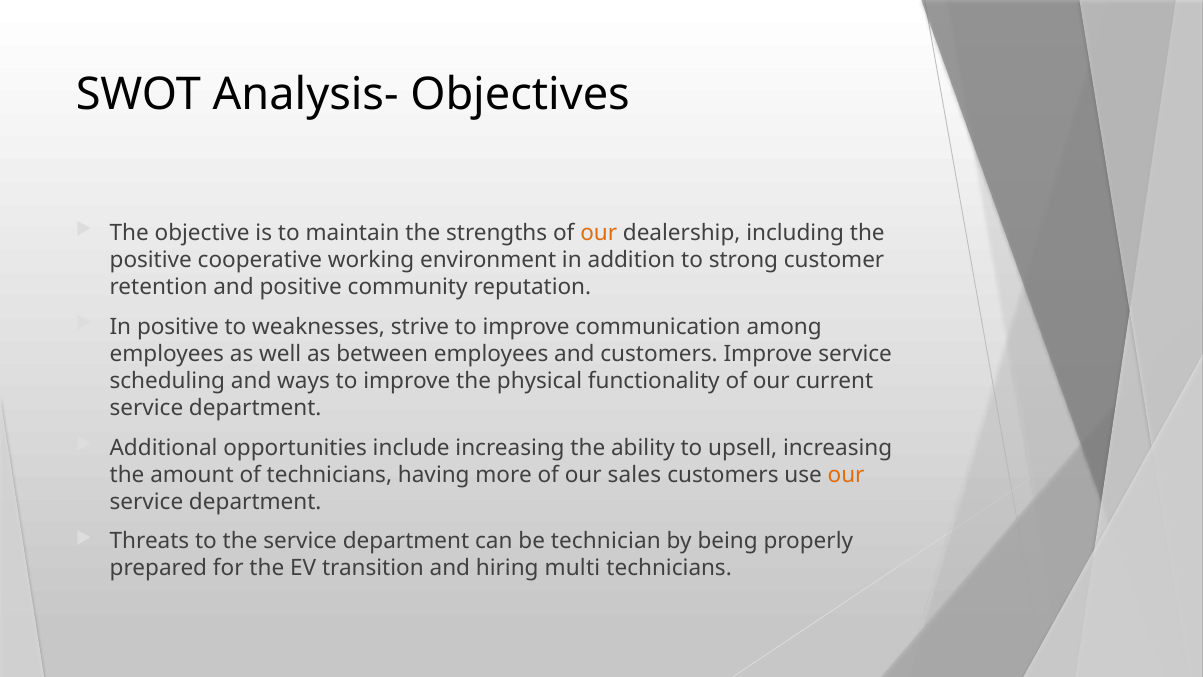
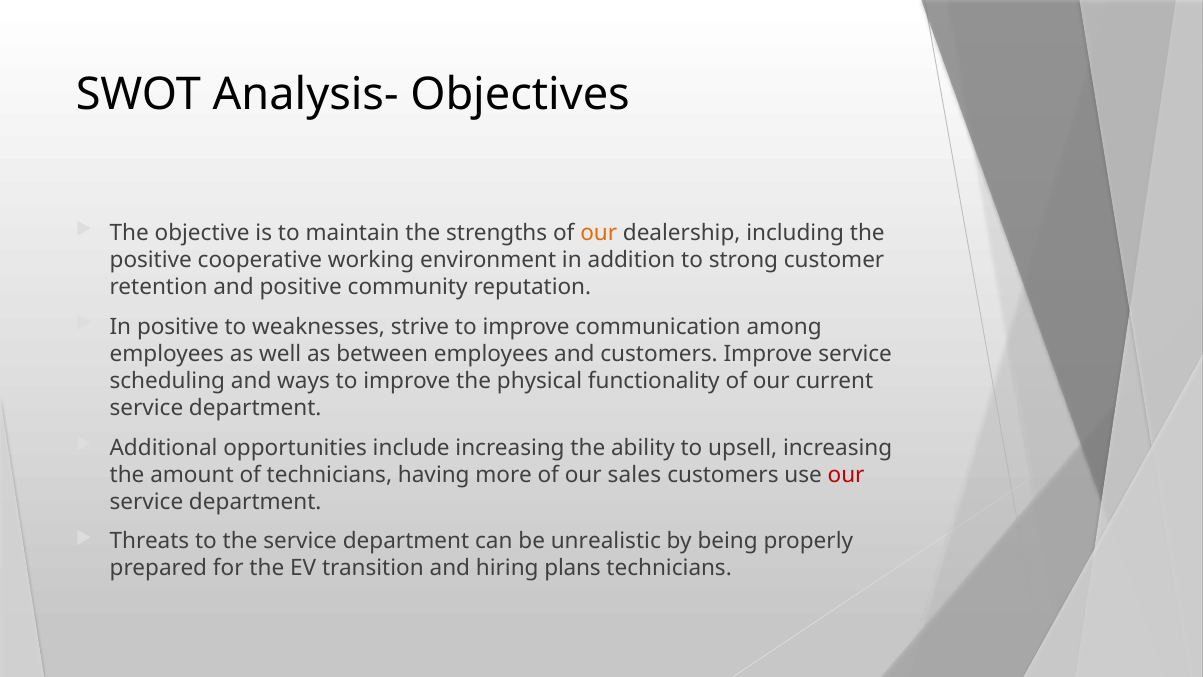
our at (846, 474) colour: orange -> red
technician: technician -> unrealistic
multi: multi -> plans
